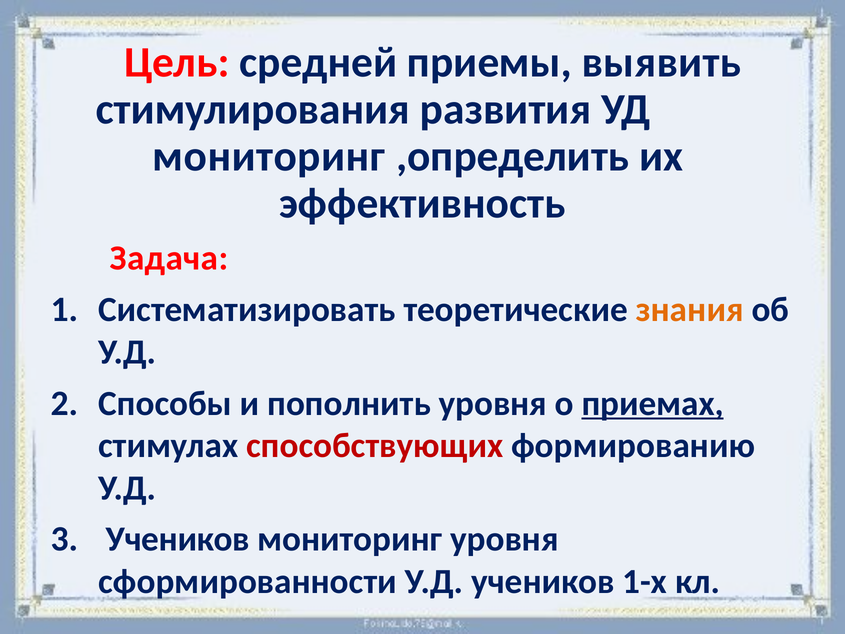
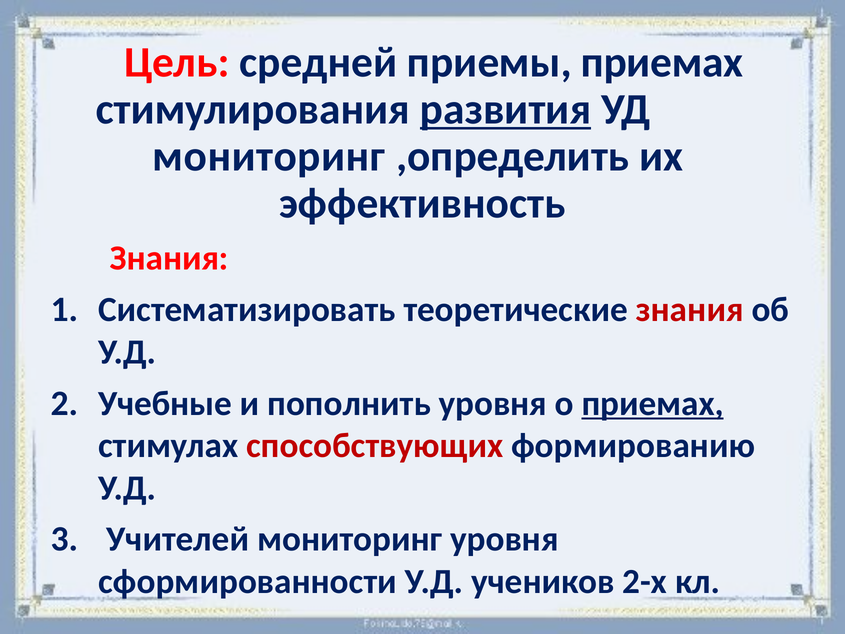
приемы выявить: выявить -> приемах
развития underline: none -> present
Задача at (169, 258): Задача -> Знания
знания at (690, 310) colour: orange -> red
Способы: Способы -> Учебные
Учеников at (178, 539): Учеников -> Учителей
1-х: 1-х -> 2-х
